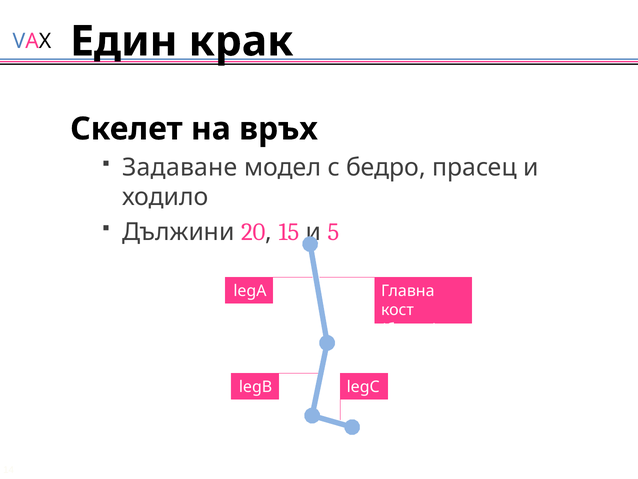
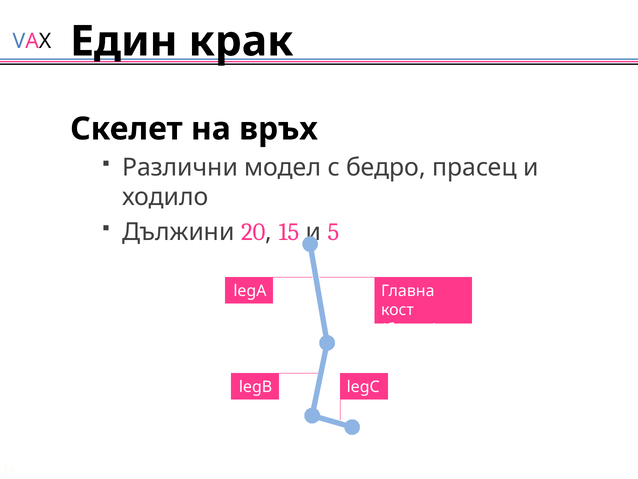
Задаване: Задаване -> Различни
